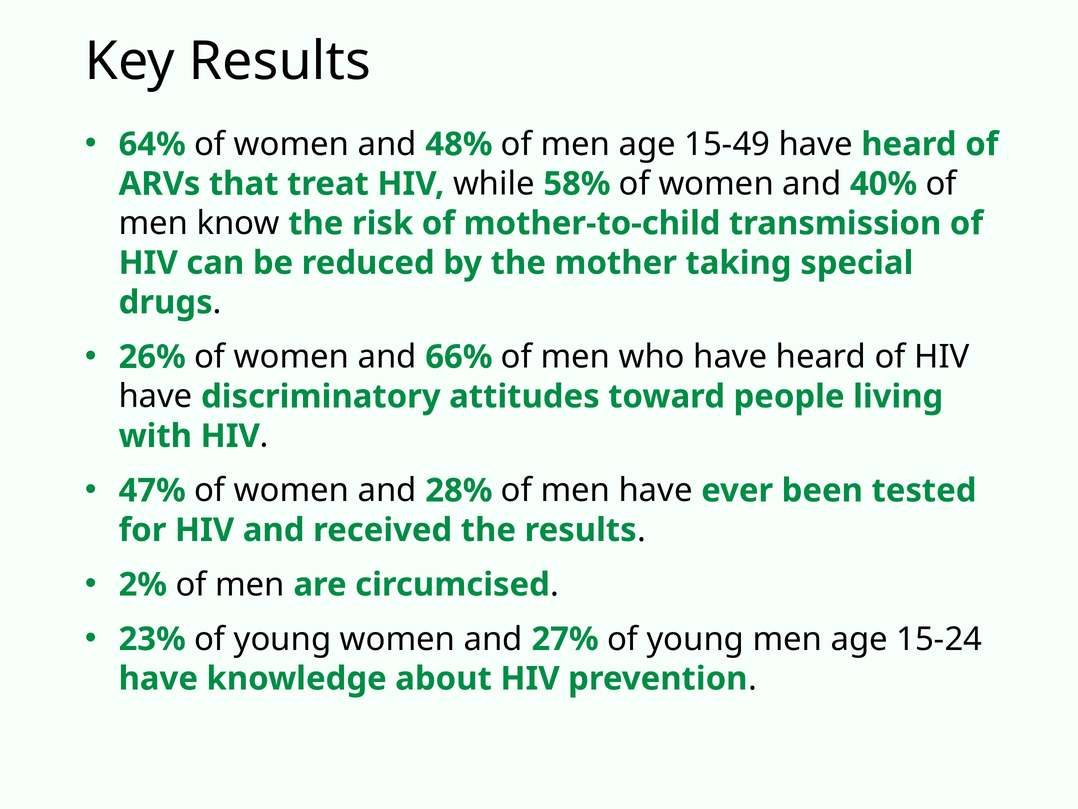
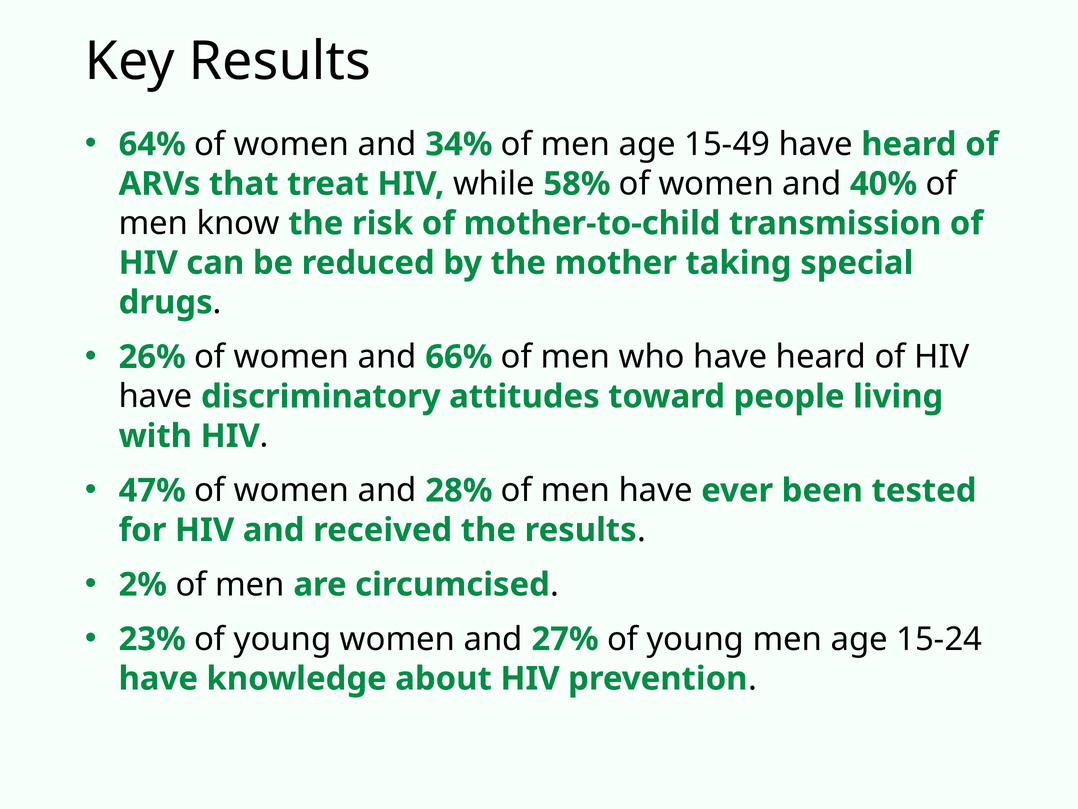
48%: 48% -> 34%
